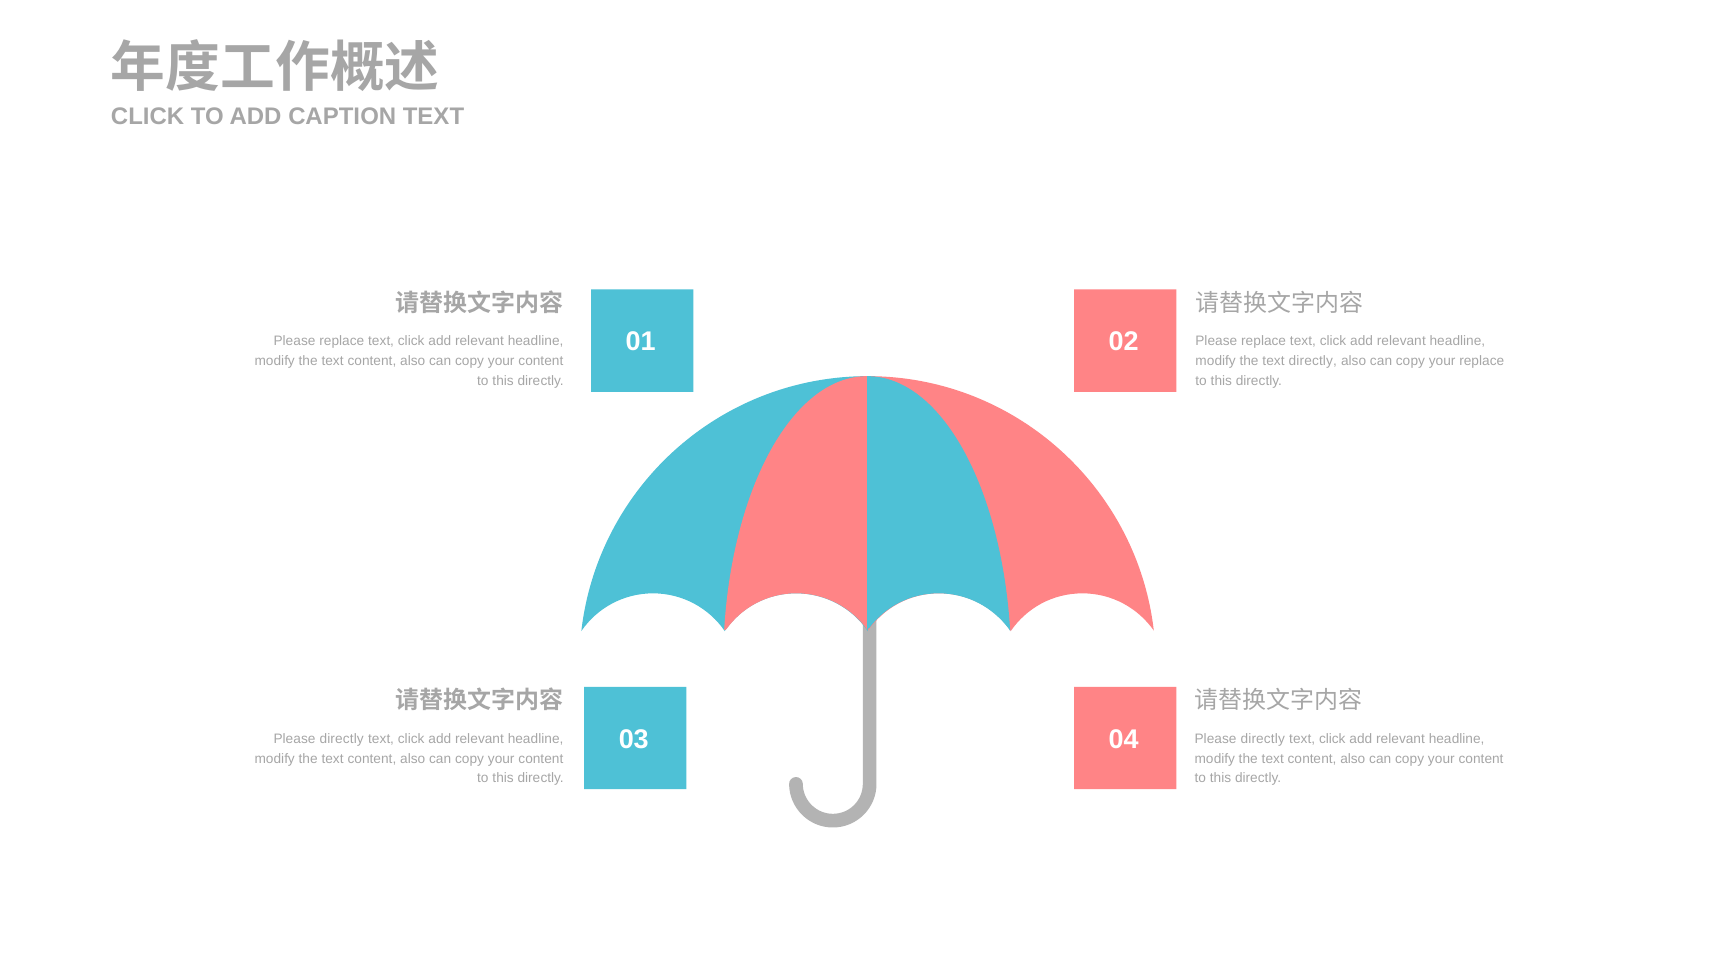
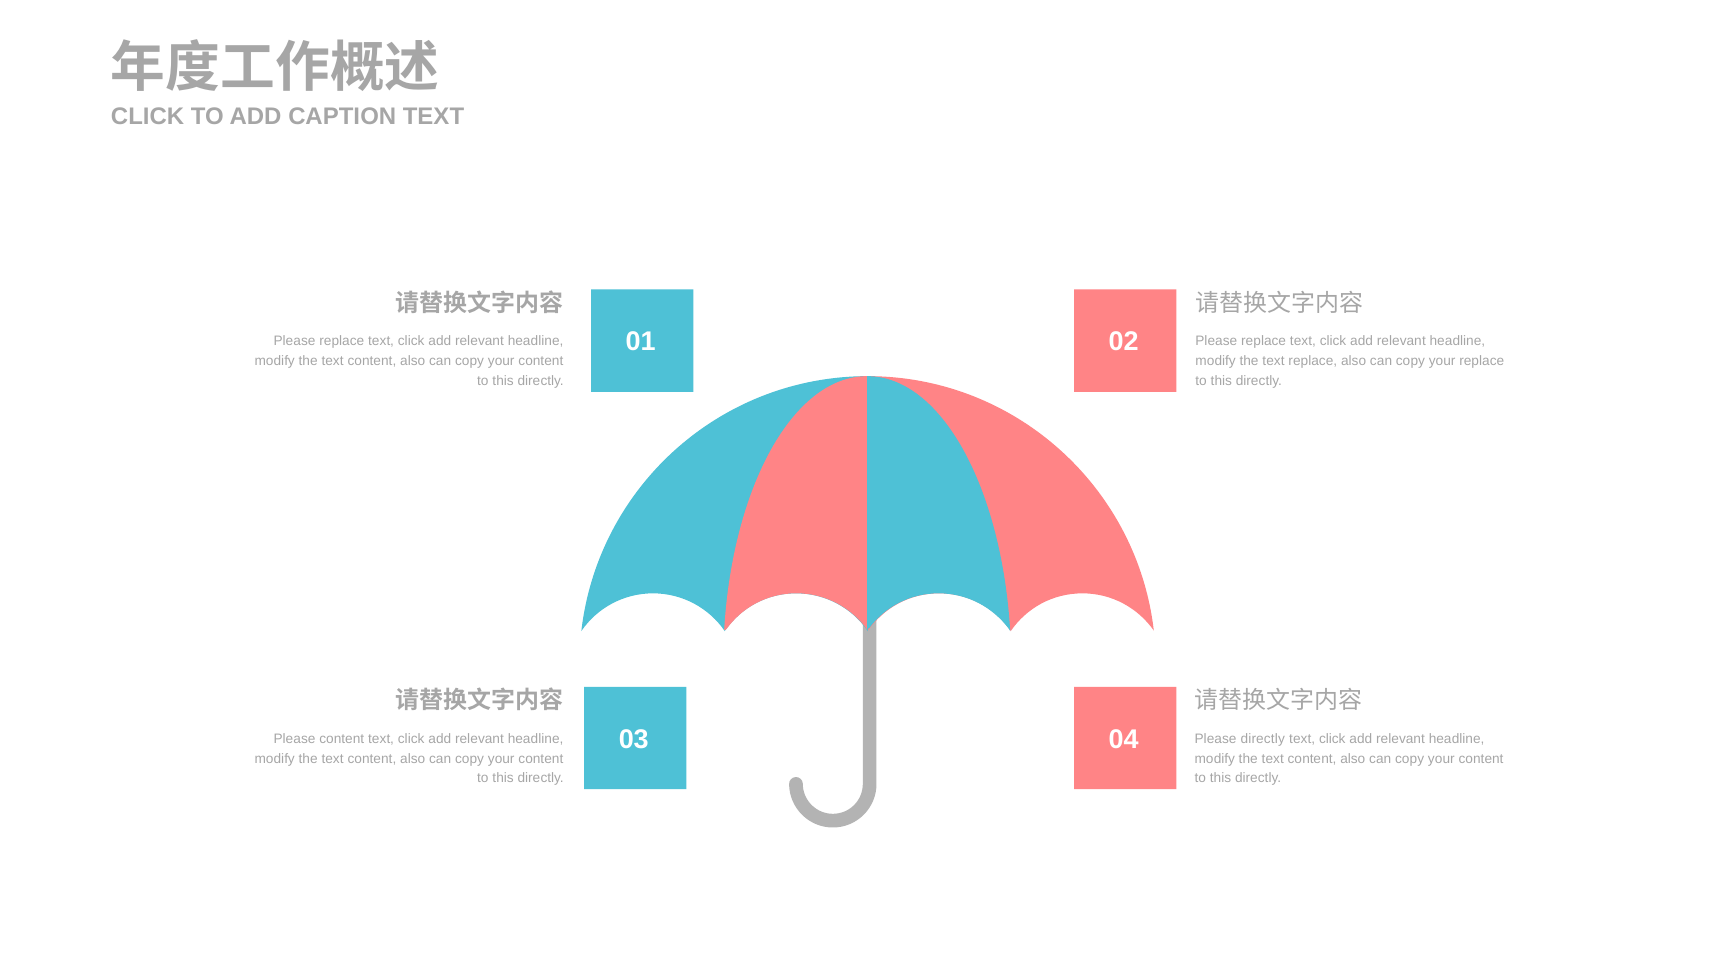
text directly: directly -> replace
directly at (342, 739): directly -> content
